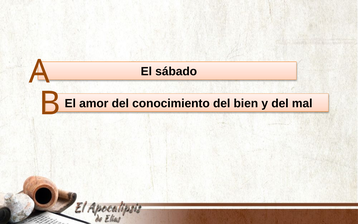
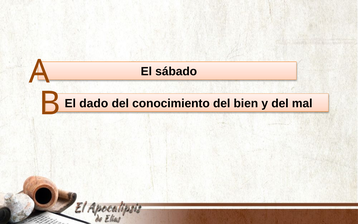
amor: amor -> dado
